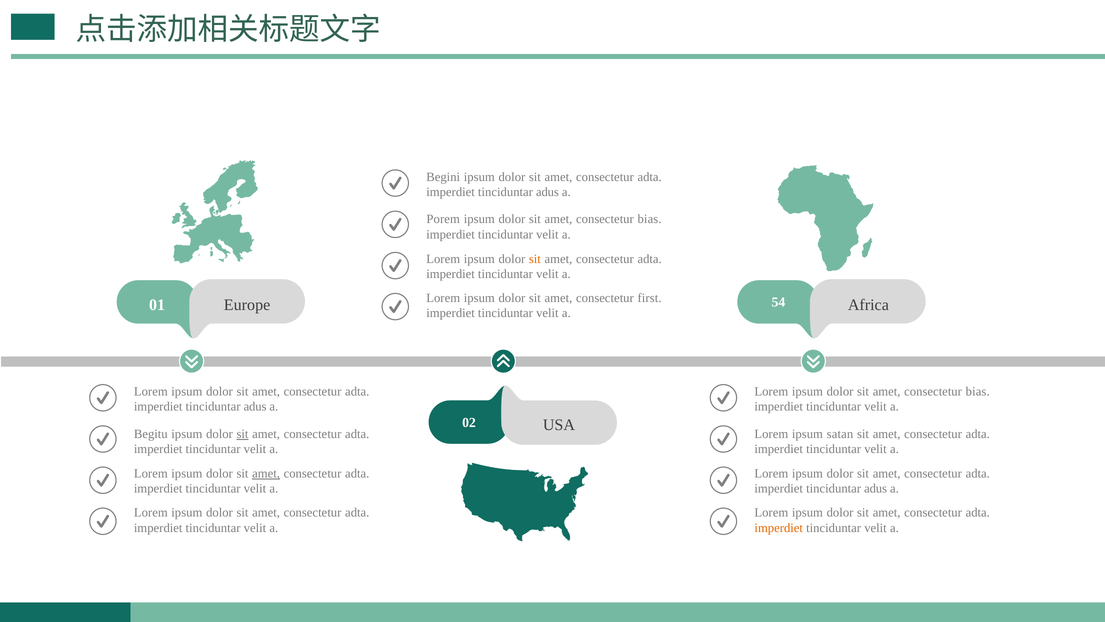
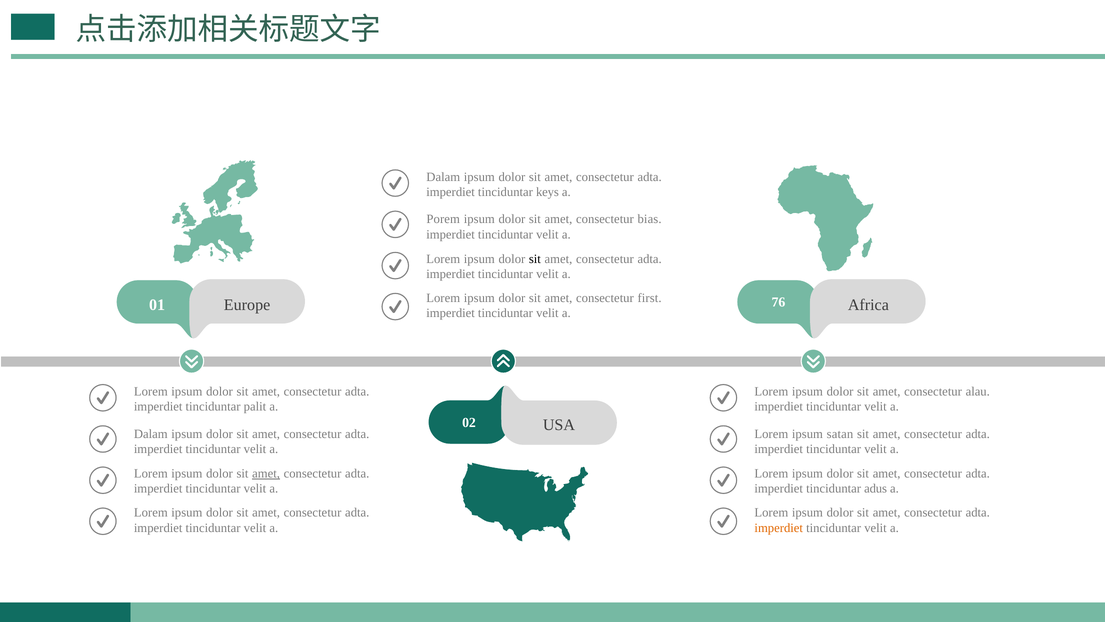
Begini at (443, 177): Begini -> Dalam
adus at (547, 192): adus -> keys
sit at (535, 259) colour: orange -> black
54: 54 -> 76
bias at (978, 391): bias -> alau
adus at (255, 406): adus -> palit
Begitu at (151, 434): Begitu -> Dalam
sit at (243, 434) underline: present -> none
